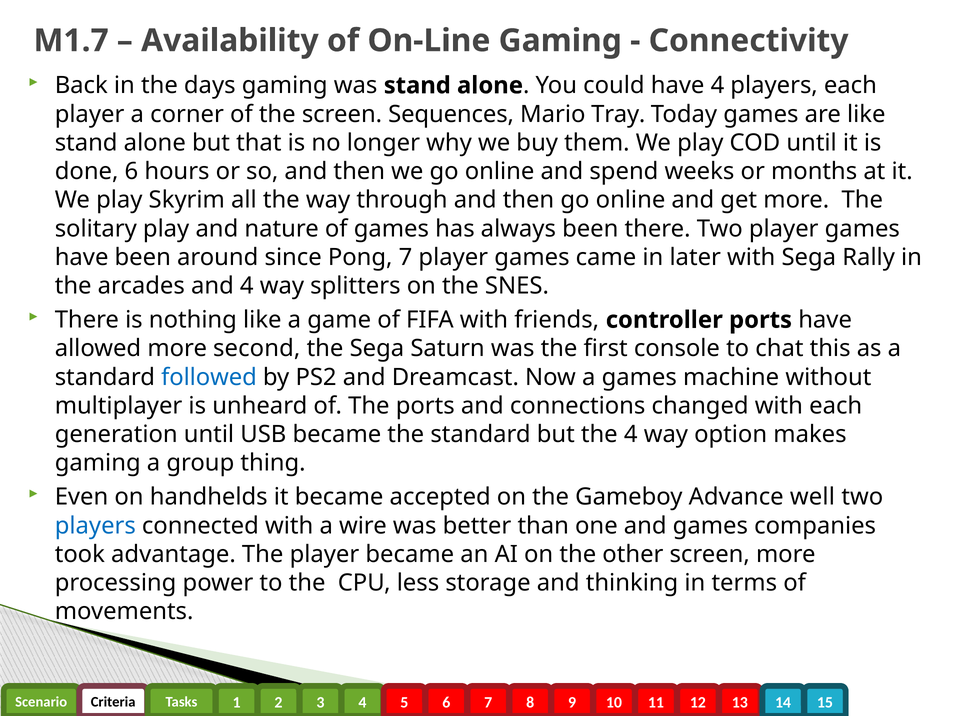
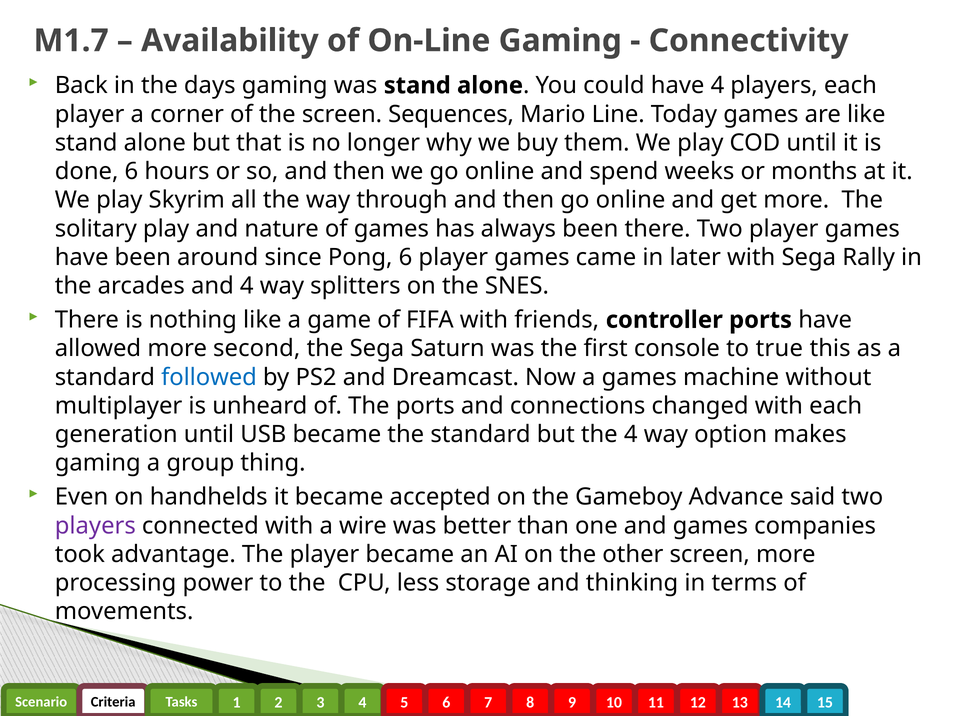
Tray: Tray -> Line
Pong 7: 7 -> 6
chat: chat -> true
well: well -> said
players at (95, 525) colour: blue -> purple
